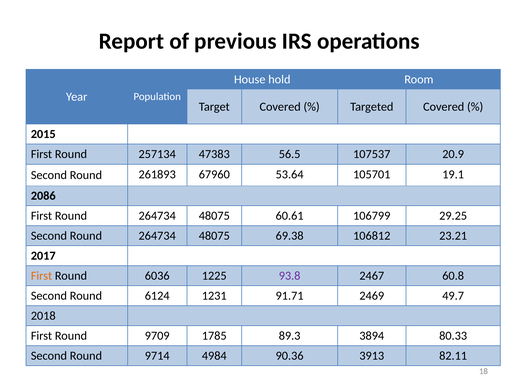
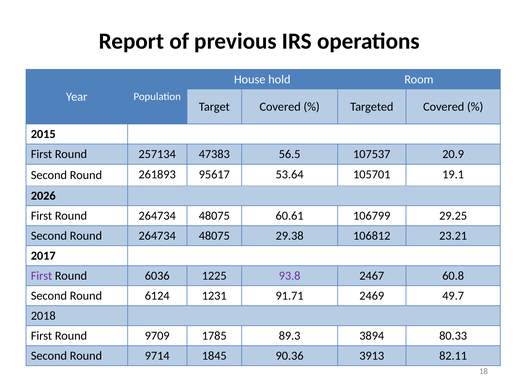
67960: 67960 -> 95617
2086: 2086 -> 2026
69.38: 69.38 -> 29.38
First at (41, 276) colour: orange -> purple
4984: 4984 -> 1845
